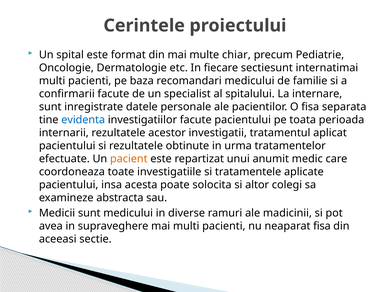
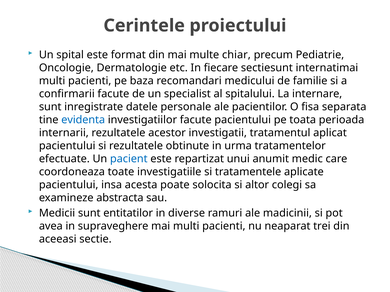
pacient colour: orange -> blue
sunt medicului: medicului -> entitatilor
neaparat fisa: fisa -> trei
